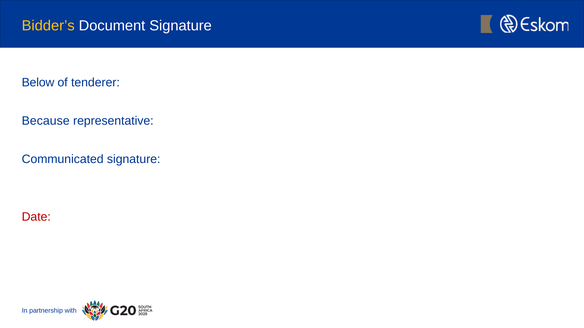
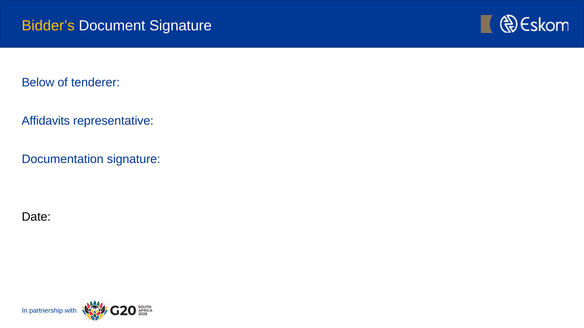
Because: Because -> Affidavits
Communicated: Communicated -> Documentation
Date colour: red -> black
